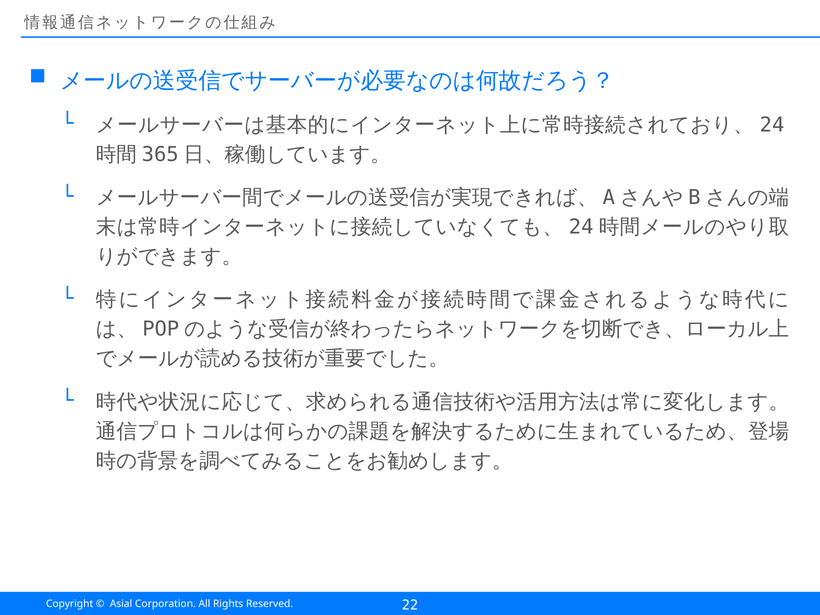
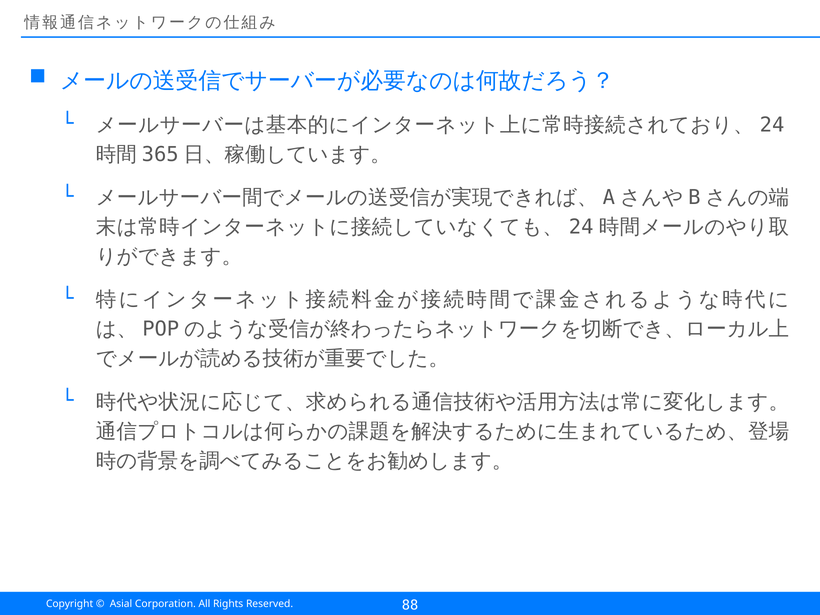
22: 22 -> 88
